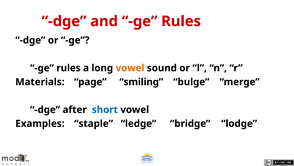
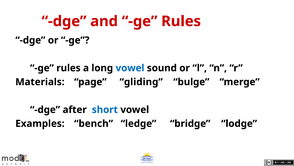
vowel at (130, 68) colour: orange -> blue
smiling: smiling -> gliding
staple: staple -> bench
